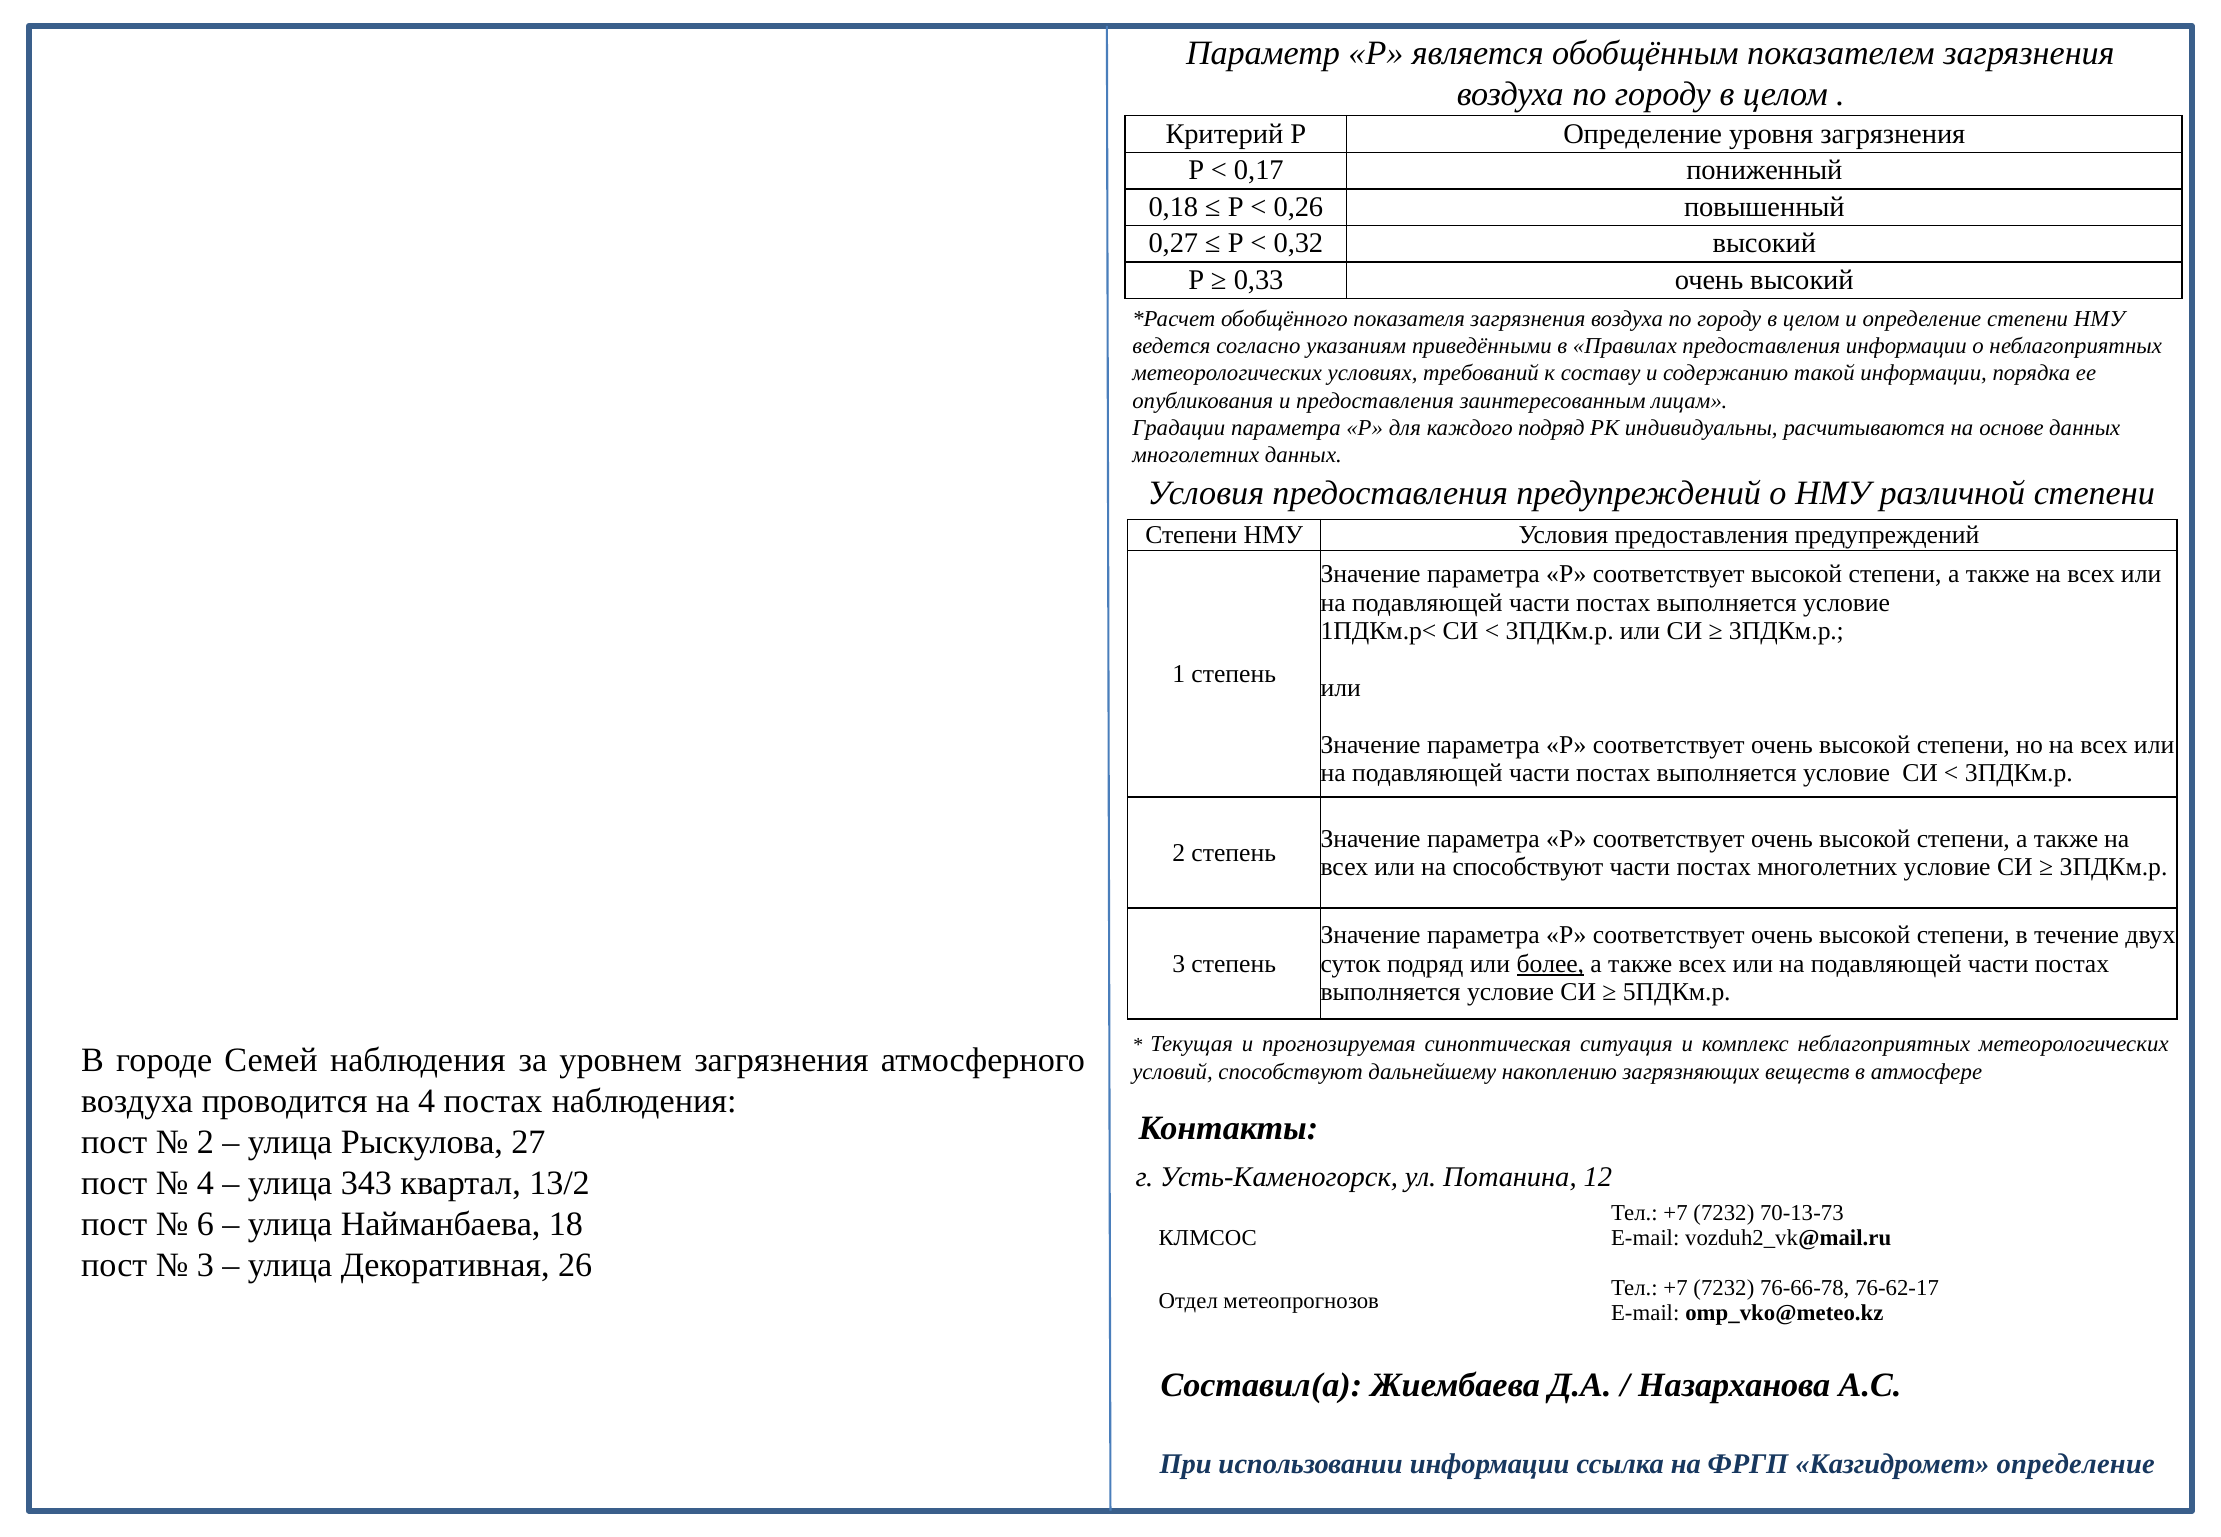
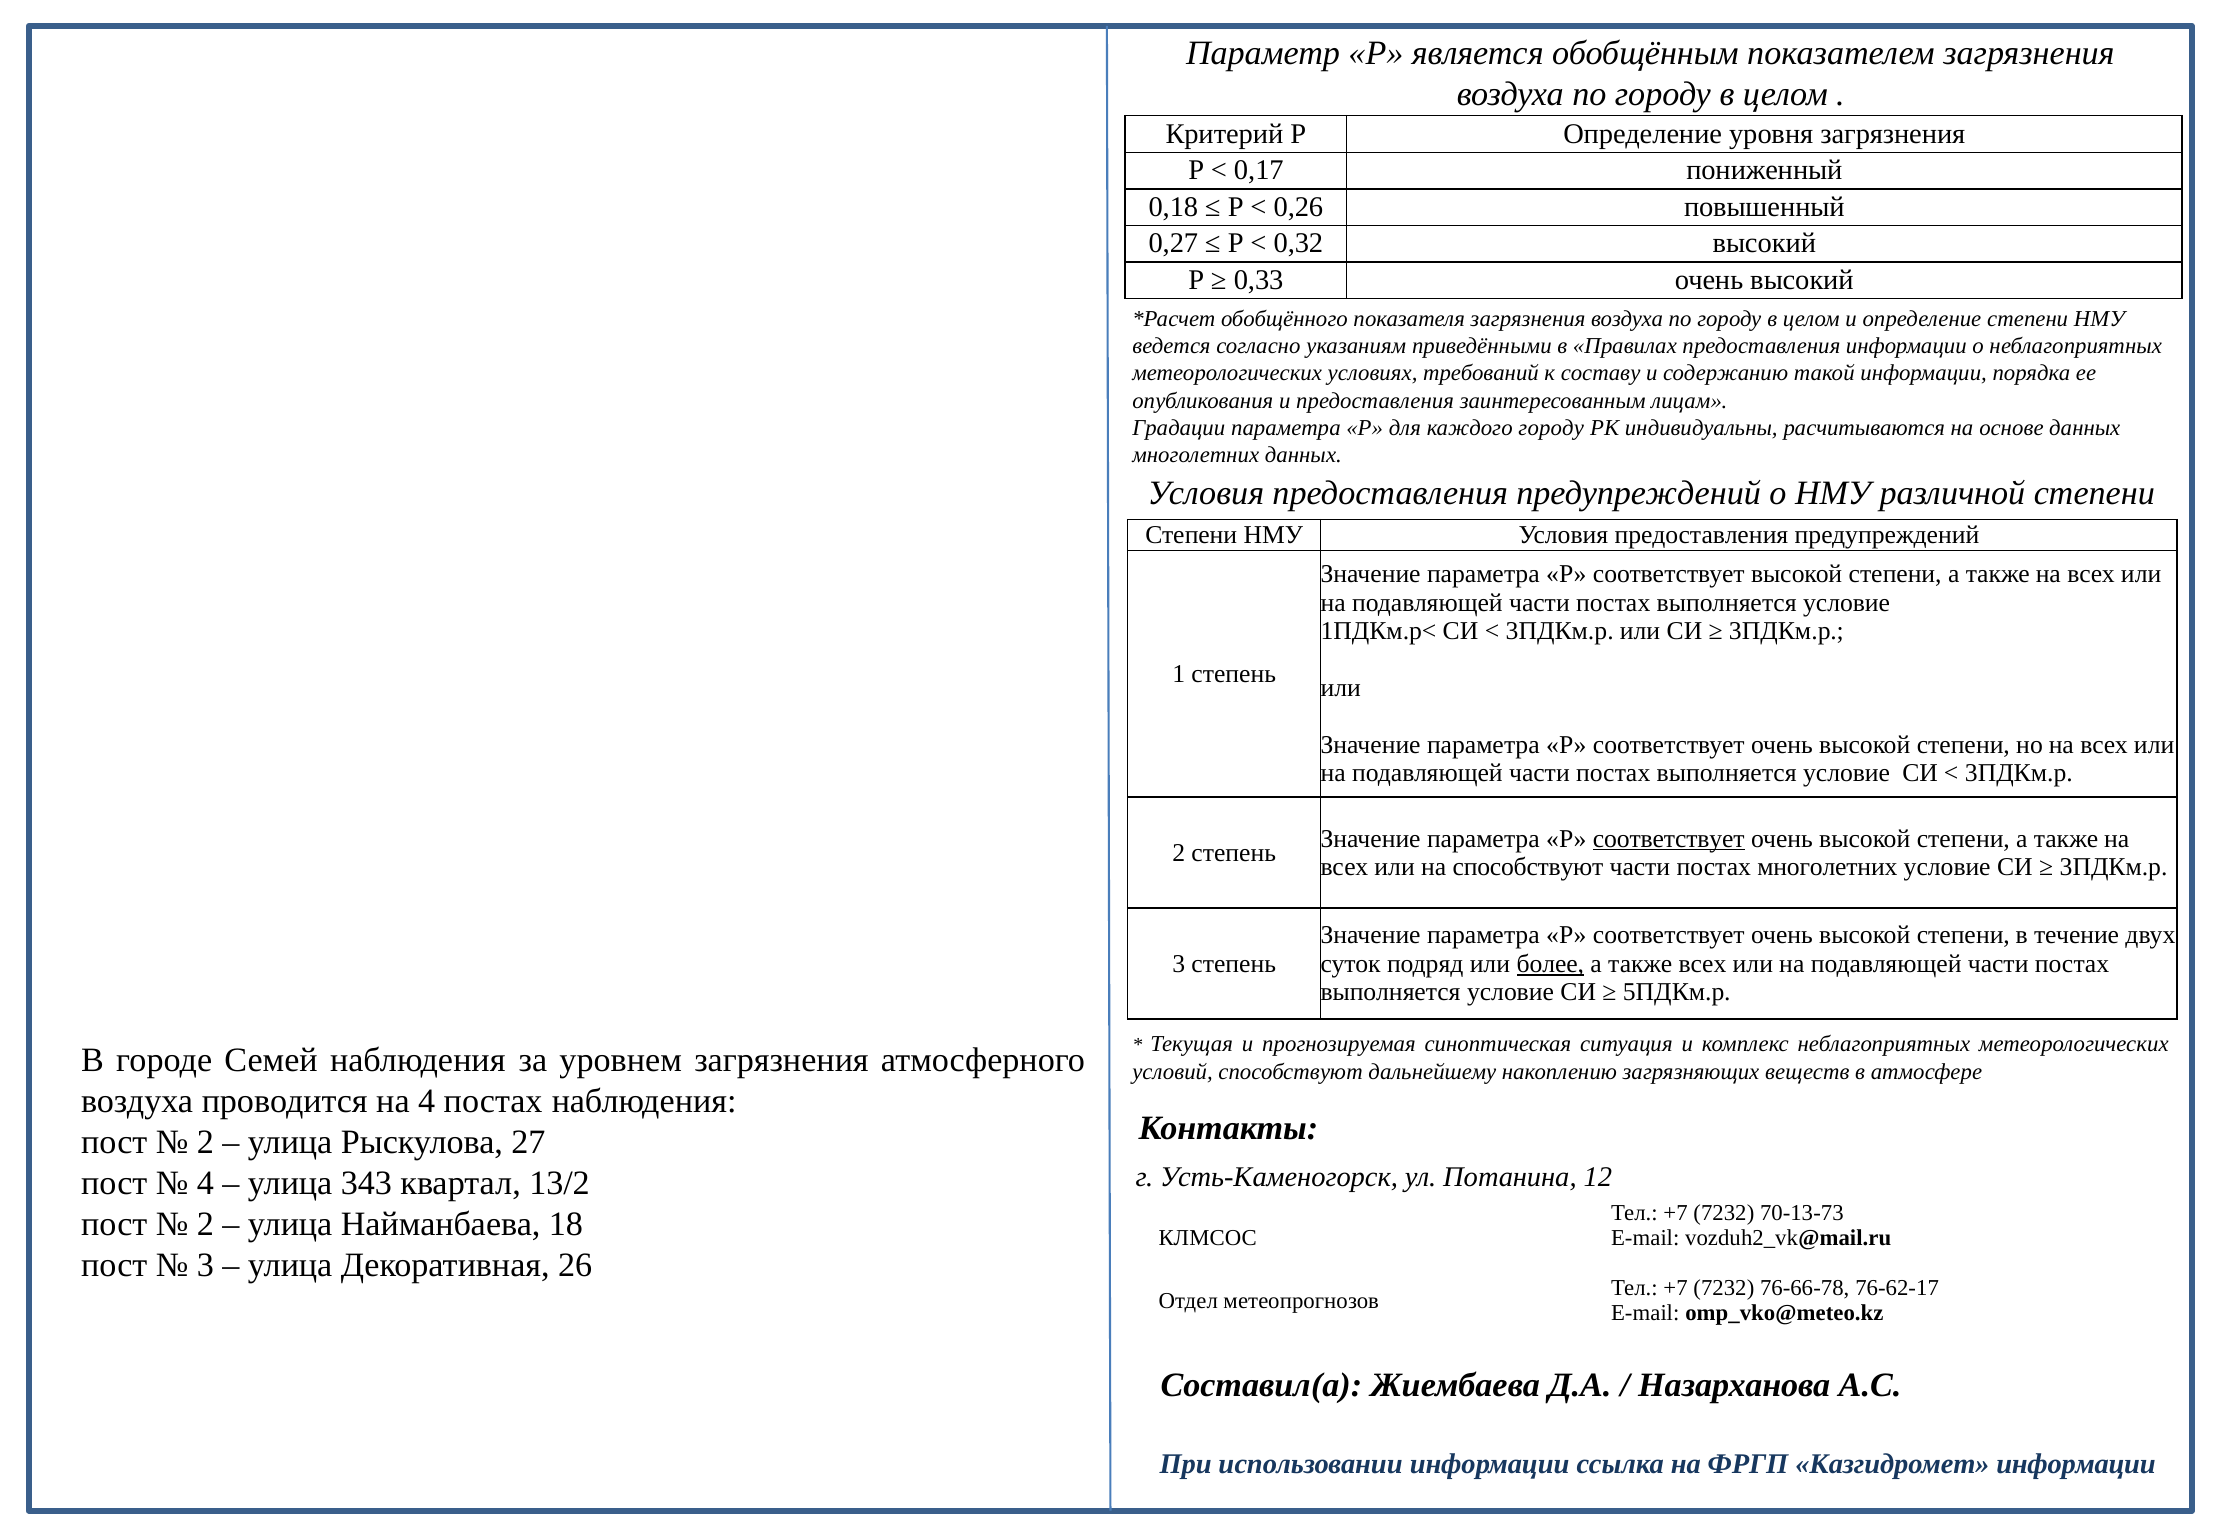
каждого подряд: подряд -> городу
соответствует at (1669, 839) underline: none -> present
6 at (205, 1224): 6 -> 2
Казгидромет определение: определение -> информации
